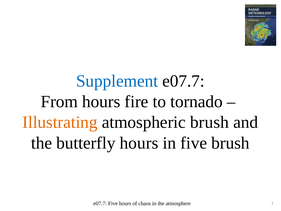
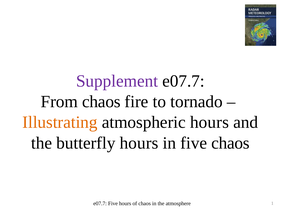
Supplement colour: blue -> purple
From hours: hours -> chaos
atmospheric brush: brush -> hours
five brush: brush -> chaos
